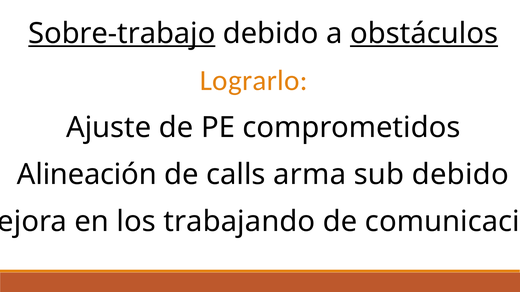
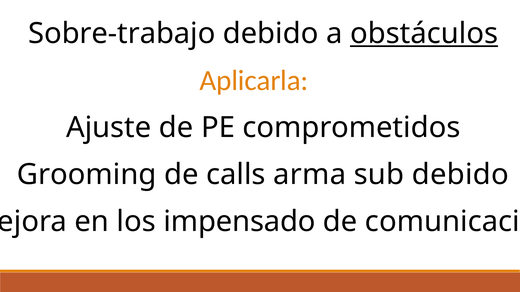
Sobre-trabajo underline: present -> none
Lograrlo: Lograrlo -> Aplicarla
Alineación: Alineación -> Grooming
trabajando: trabajando -> impensado
